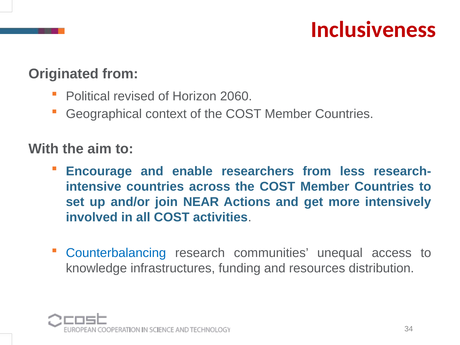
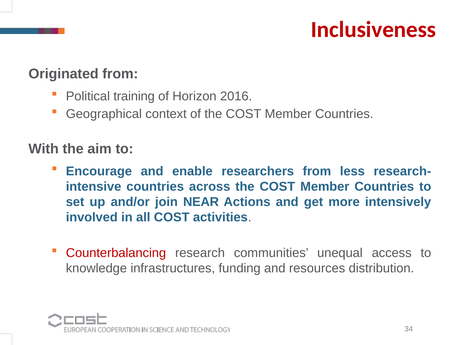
revised: revised -> training
2060: 2060 -> 2016
Counterbalancing colour: blue -> red
